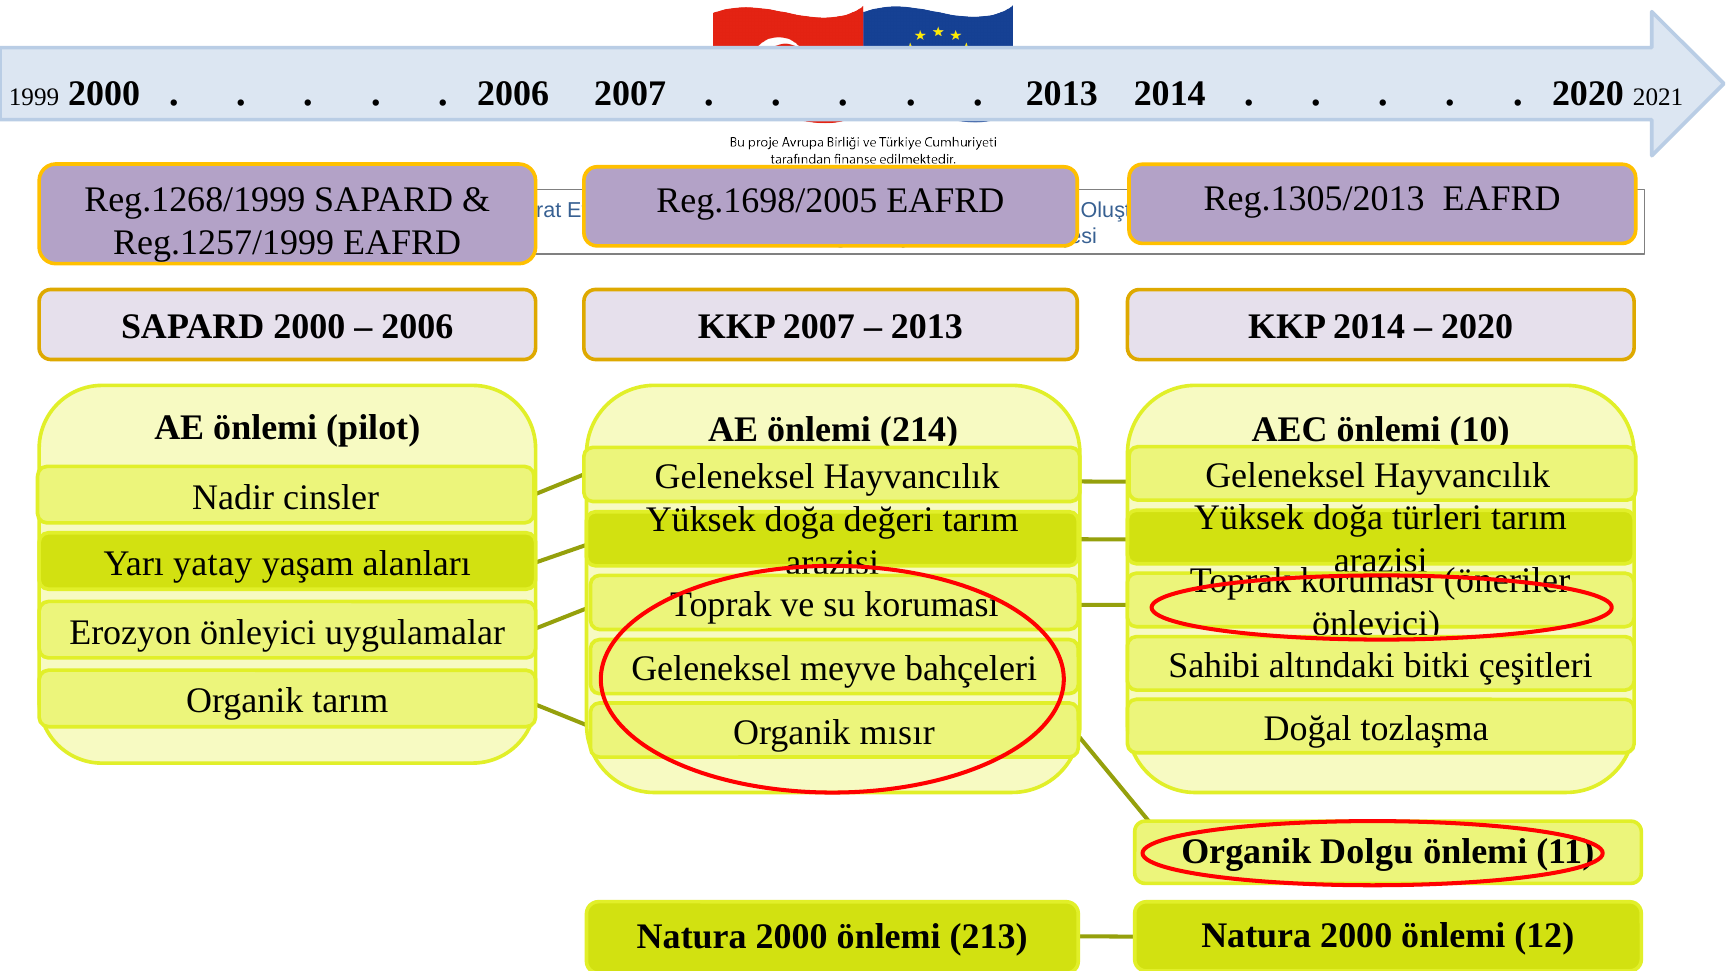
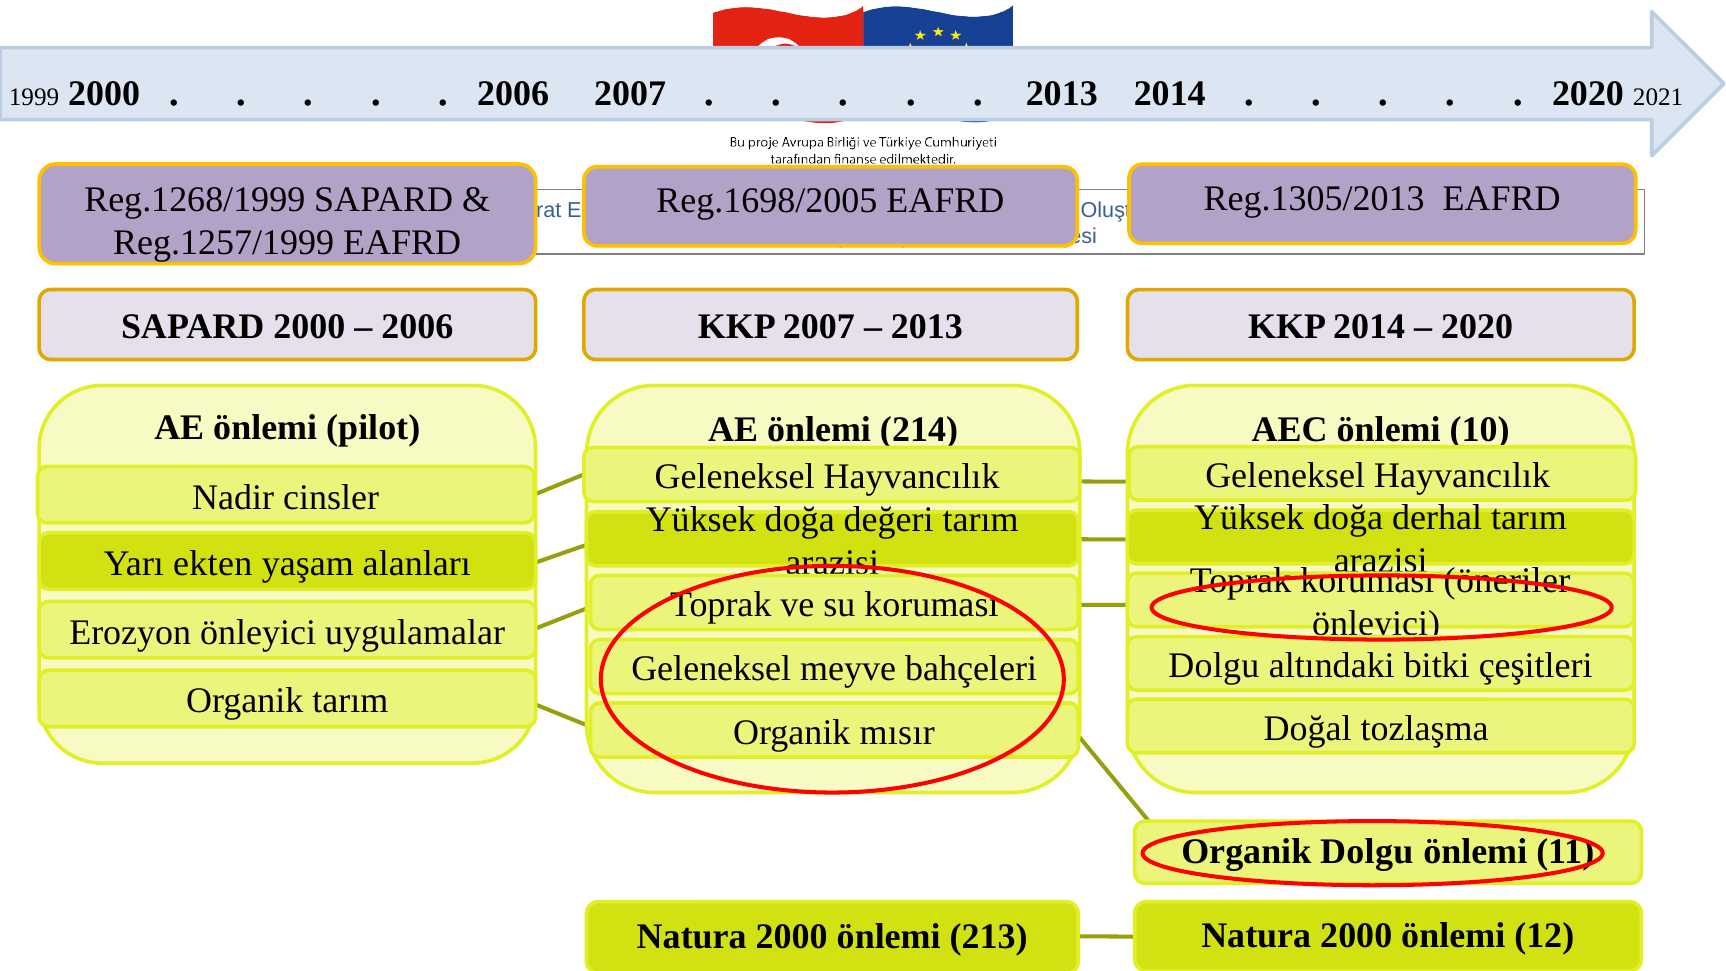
türleri: türleri -> derhal
yatay: yatay -> ekten
Sahibi at (1214, 666): Sahibi -> Dolgu
